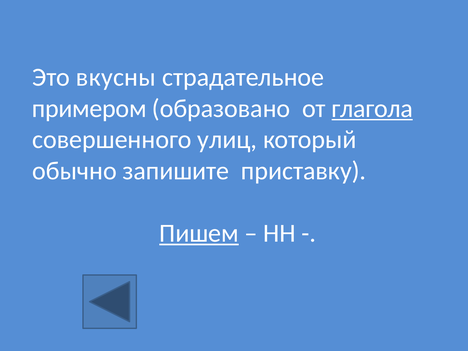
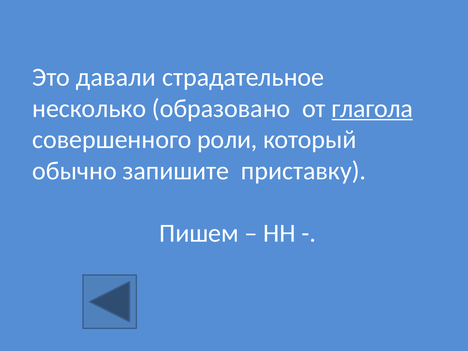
вкусны: вкусны -> давали
примером: примером -> несколько
улиц: улиц -> роли
Пишем underline: present -> none
